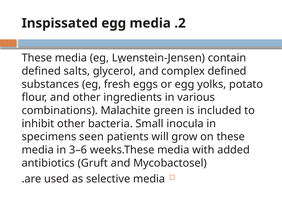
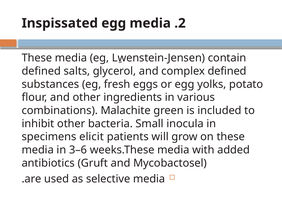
seen: seen -> elicit
